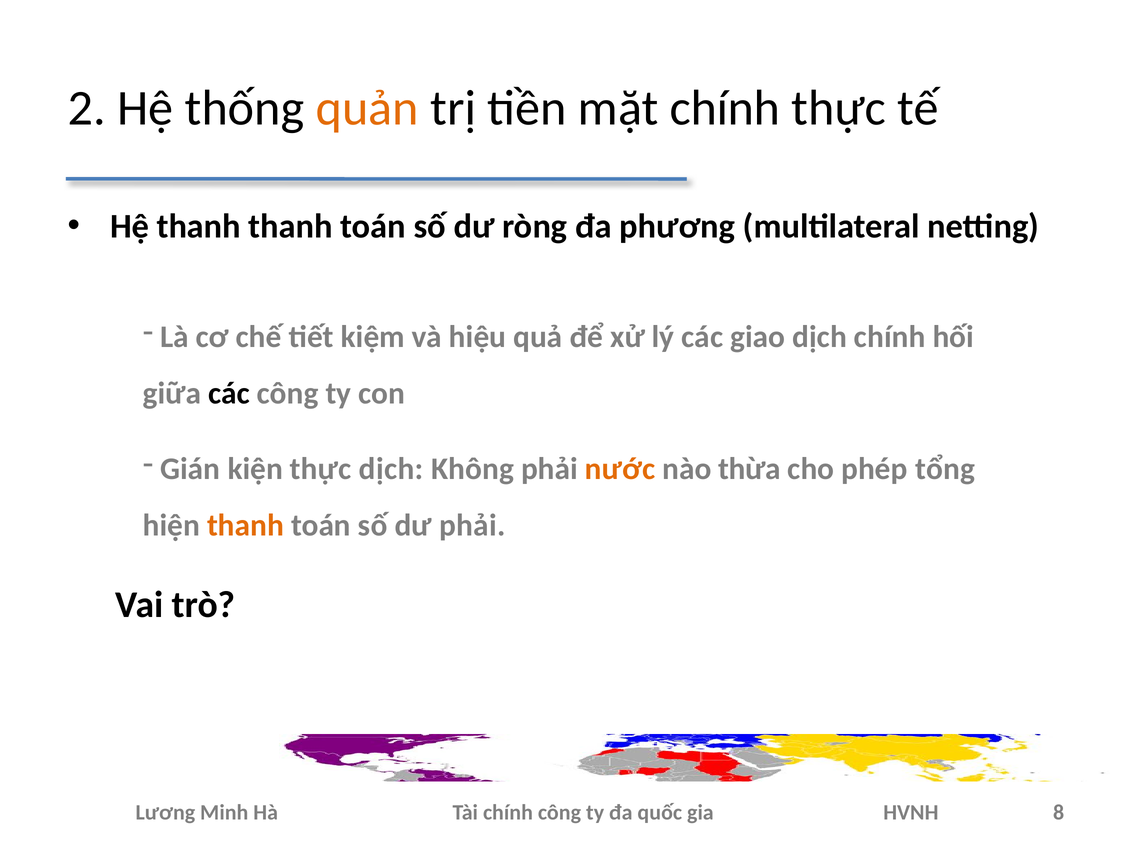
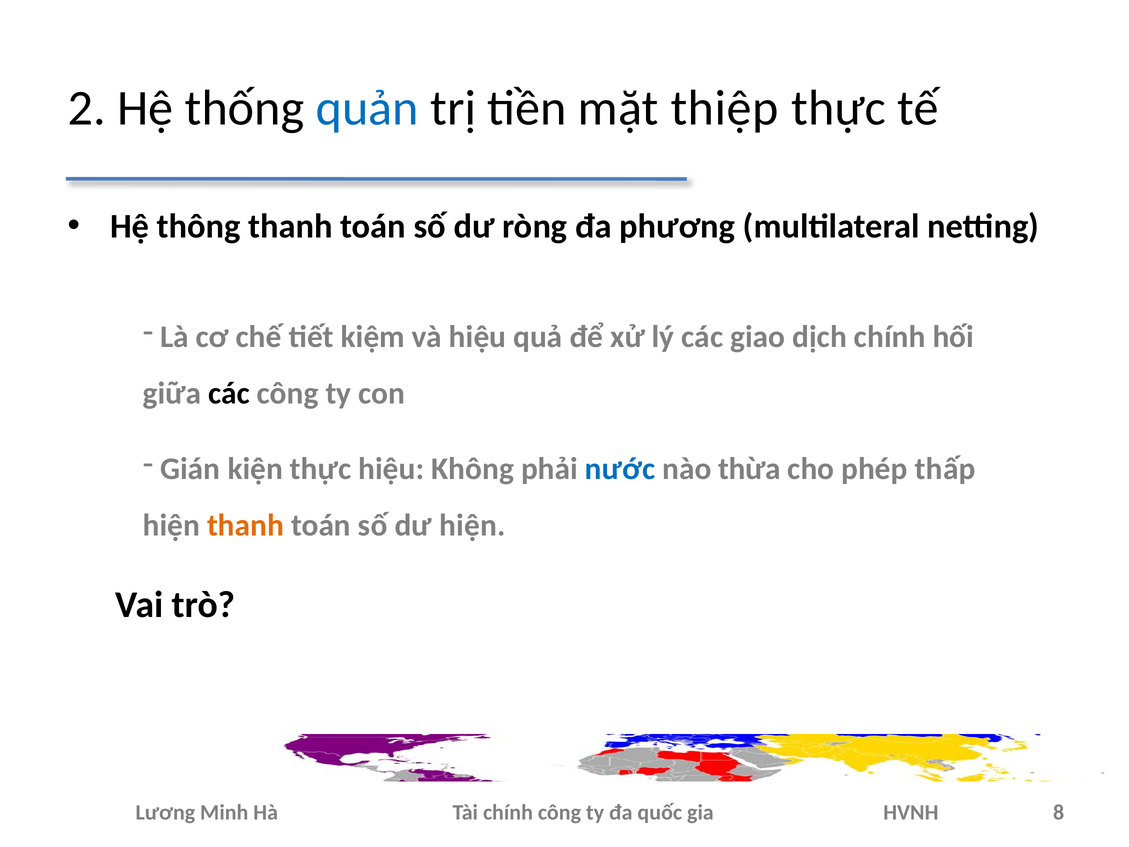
quản colour: orange -> blue
mặt chính: chính -> thiệp
Hệ thanh: thanh -> thông
thực dịch: dịch -> hiệu
nước colour: orange -> blue
tổng: tổng -> thấp
dư phải: phải -> hiện
